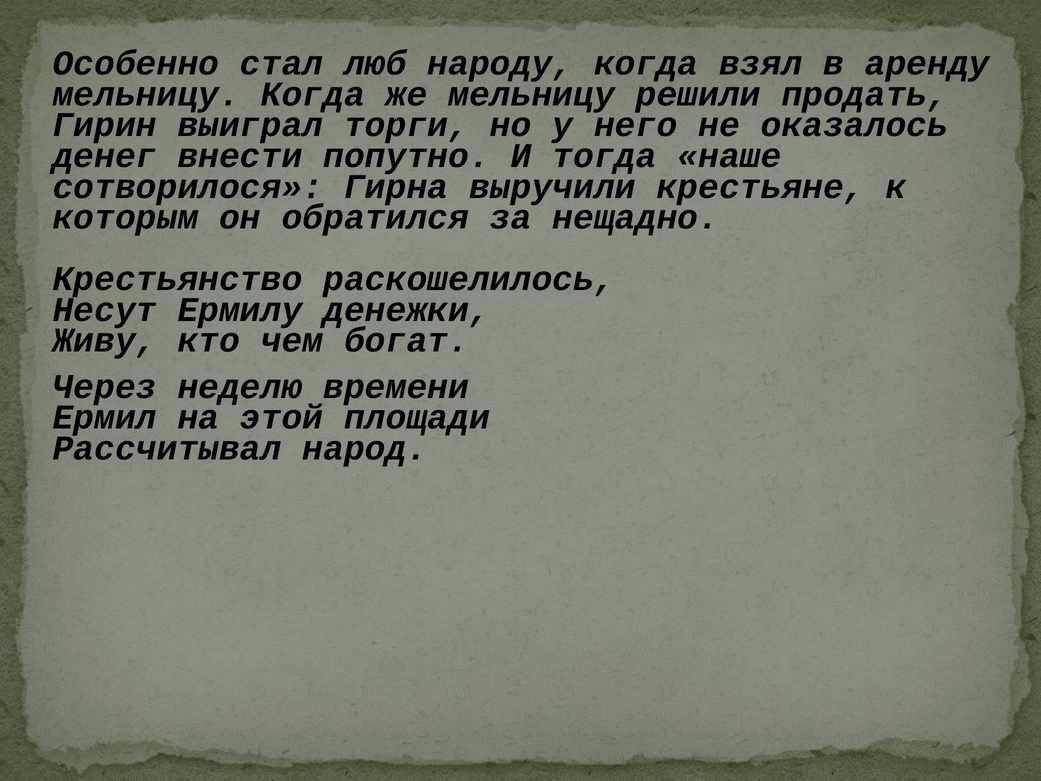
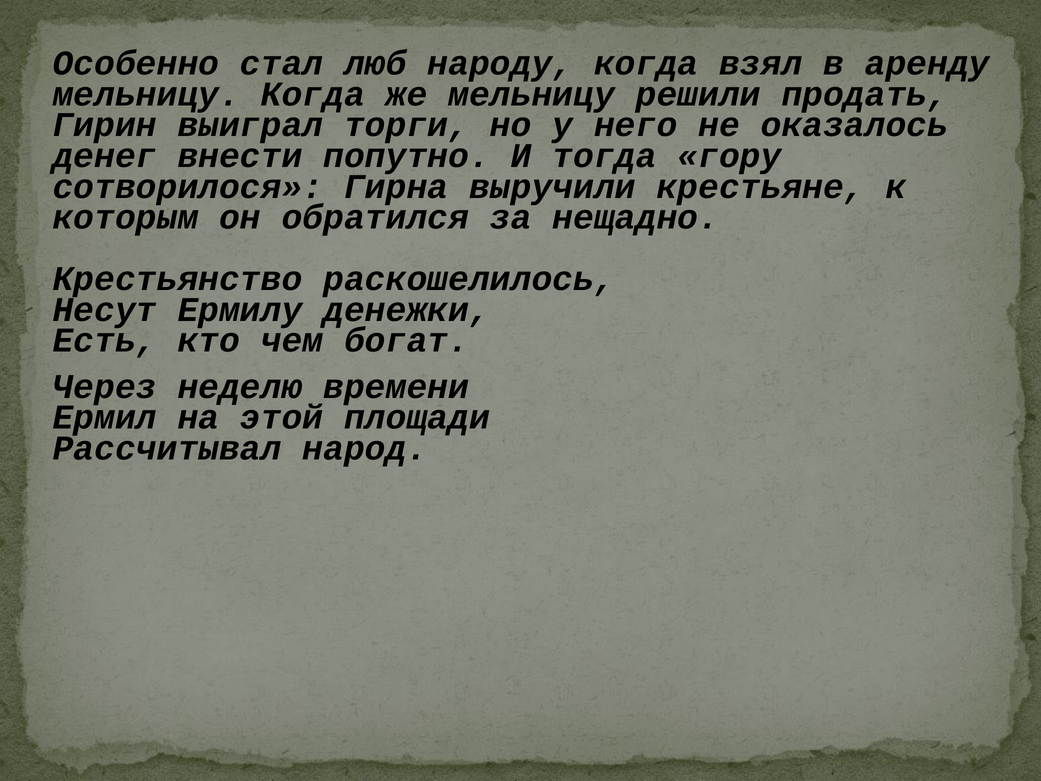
наше: наше -> гору
Живу: Живу -> Есть
